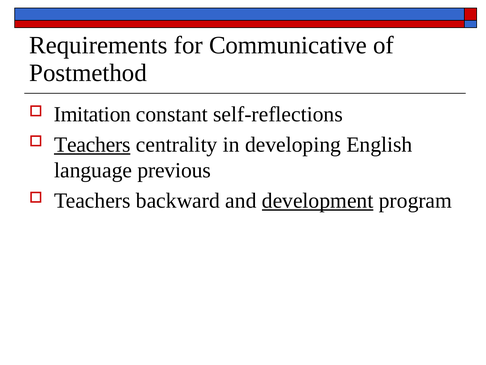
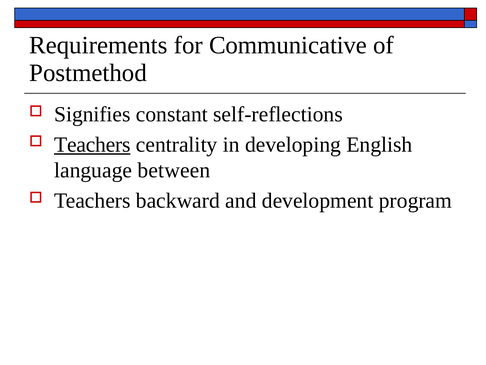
Imitation: Imitation -> Signifies
previous: previous -> between
development underline: present -> none
